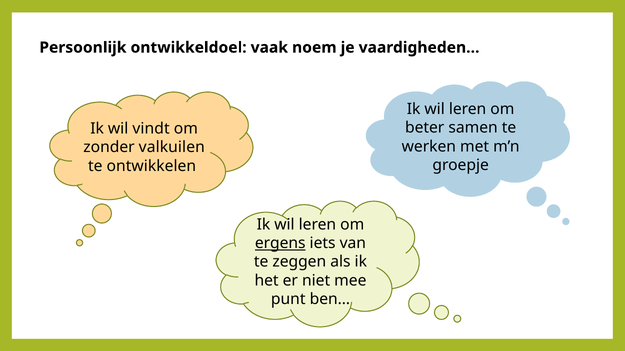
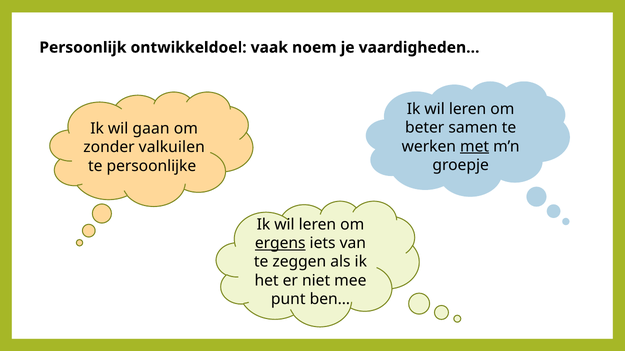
vindt: vindt -> gaan
met underline: none -> present
ontwikkelen: ontwikkelen -> persoonlijke
